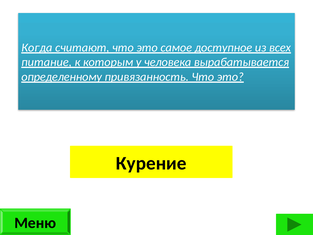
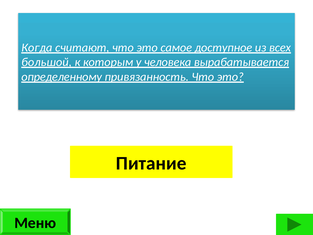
питание: питание -> большой
Курение: Курение -> Питание
